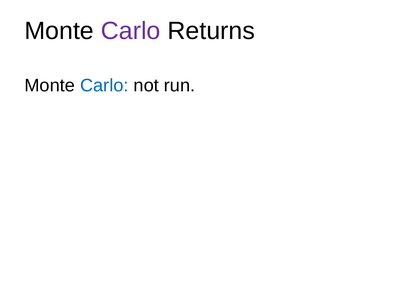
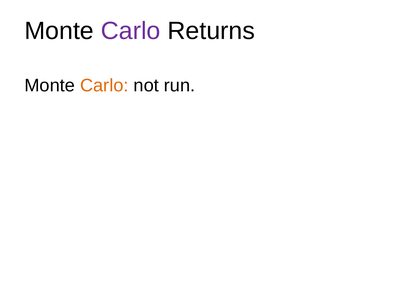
Carlo at (104, 86) colour: blue -> orange
